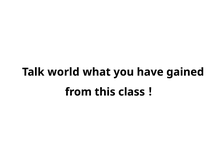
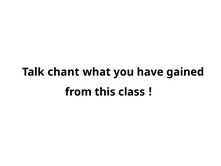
world: world -> chant
